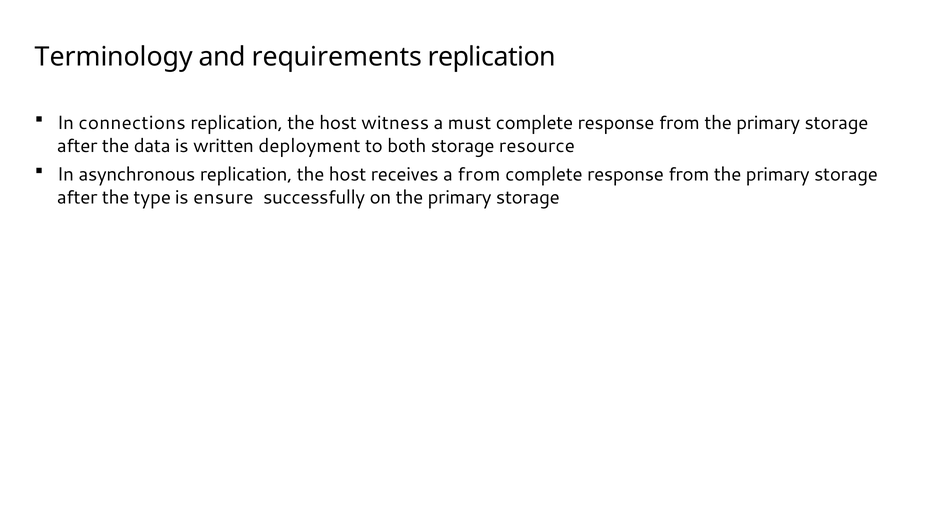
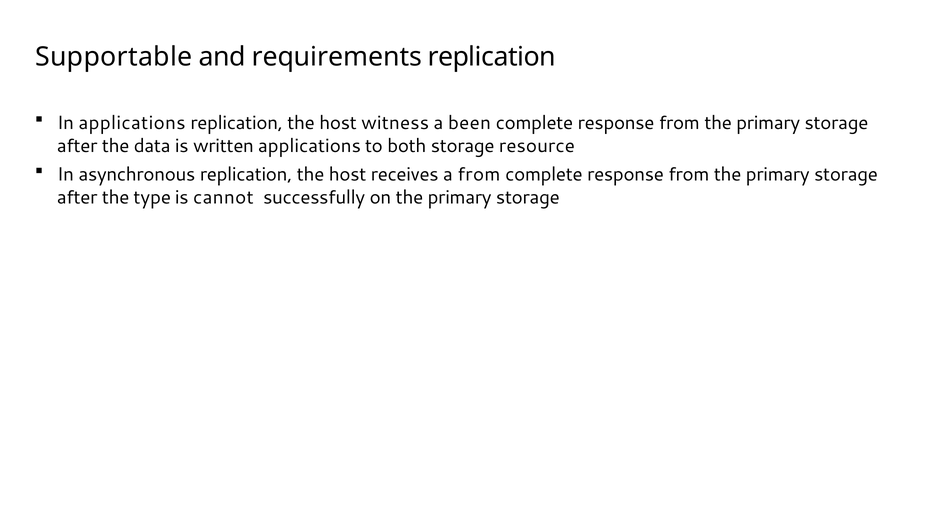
Terminology: Terminology -> Supportable
In connections: connections -> applications
must: must -> been
written deployment: deployment -> applications
ensure: ensure -> cannot
